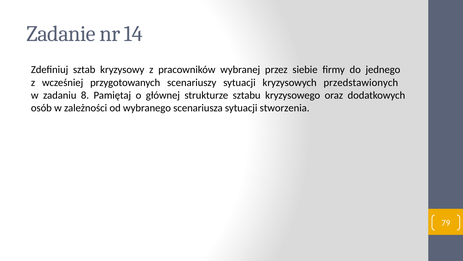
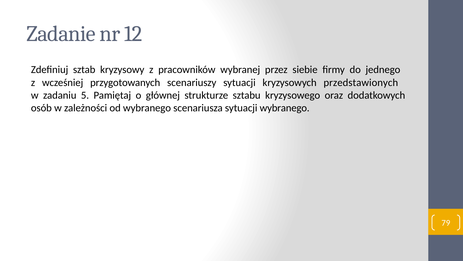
14: 14 -> 12
8: 8 -> 5
sytuacji stworzenia: stworzenia -> wybranego
